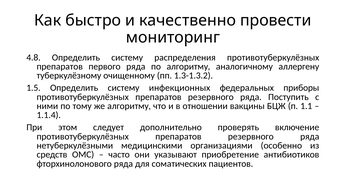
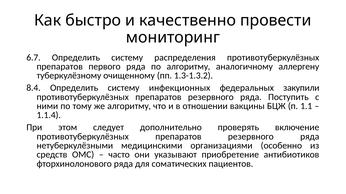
4.8: 4.8 -> 6.7
1.5: 1.5 -> 8.4
приборы: приборы -> закупили
